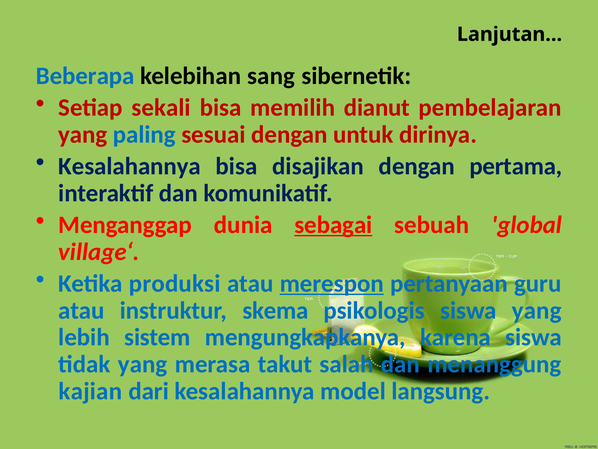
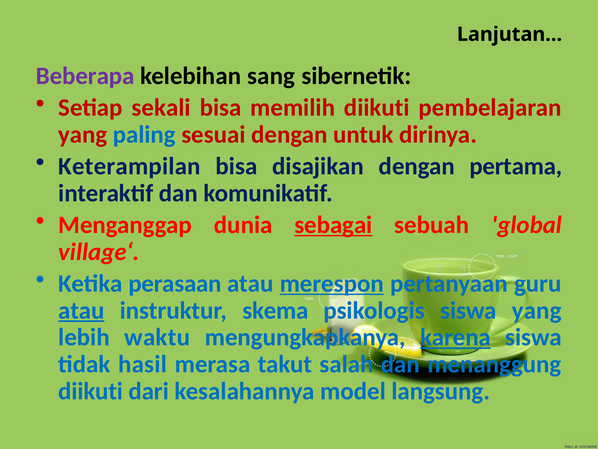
Beberapa colour: blue -> purple
memilih dianut: dianut -> diikuti
Kesalahannya at (130, 166): Kesalahannya -> Keterampilan
produksi: produksi -> perasaan
atau at (81, 310) underline: none -> present
sistem: sistem -> waktu
karena underline: none -> present
tidak yang: yang -> hasil
kajian at (90, 391): kajian -> diikuti
